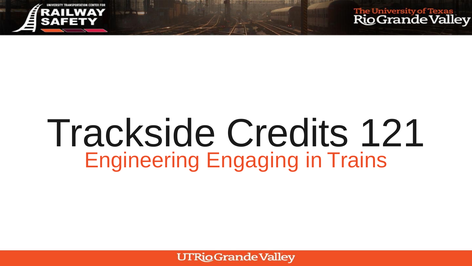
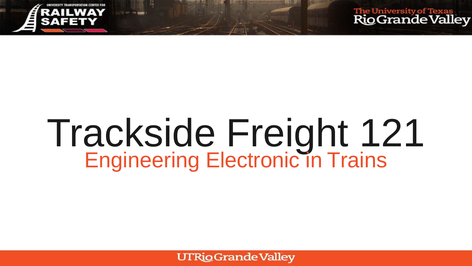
Credits: Credits -> Freight
Engaging: Engaging -> Electronic
